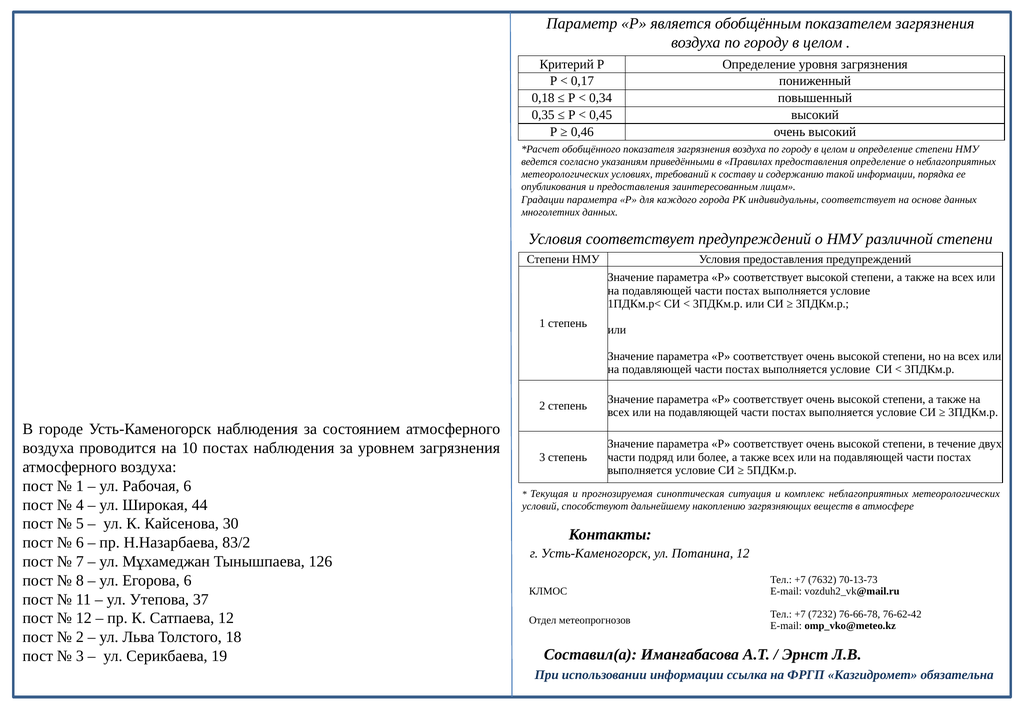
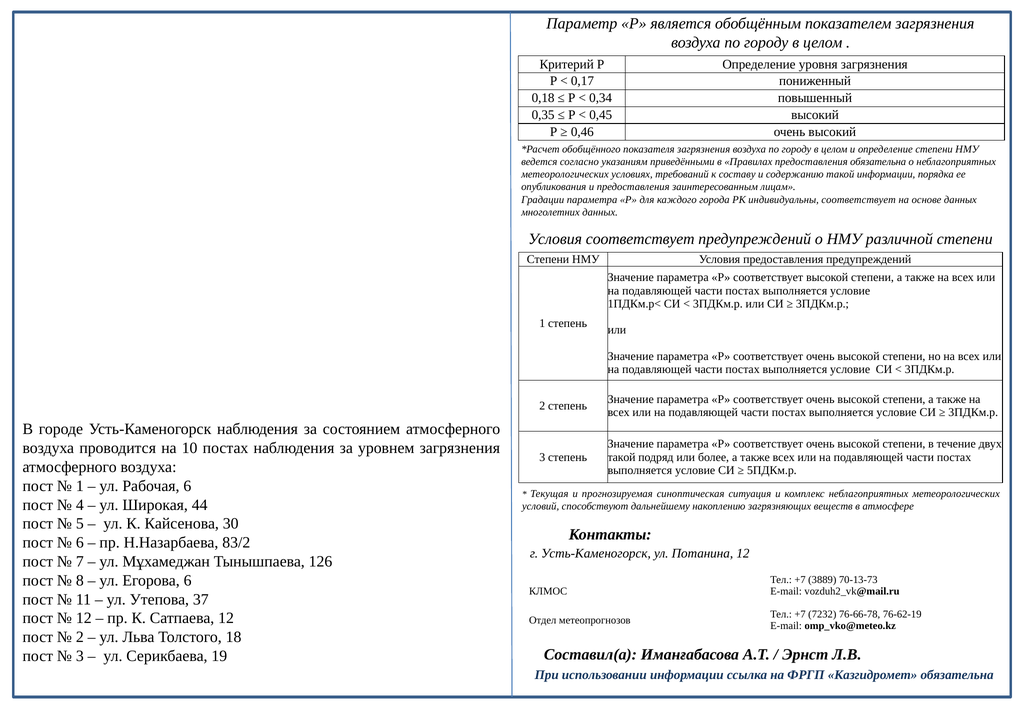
предоставления определение: определение -> обязательна
части at (622, 457): части -> такой
7632: 7632 -> 3889
76-62-42: 76-62-42 -> 76-62-19
